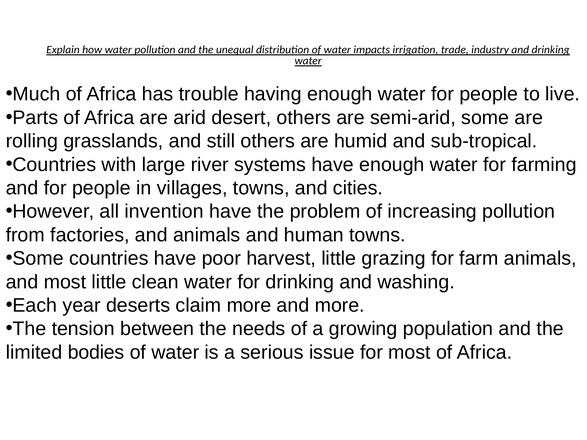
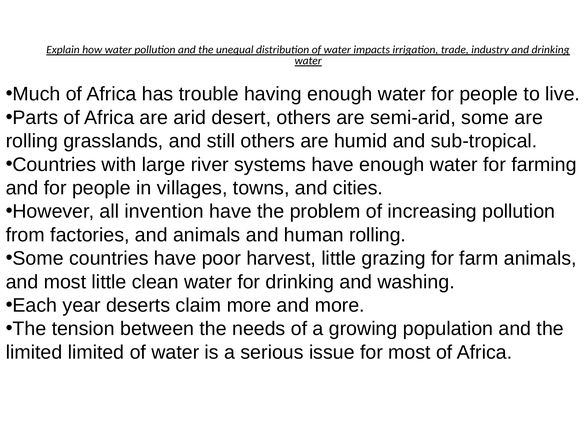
human towns: towns -> rolling
limited bodies: bodies -> limited
